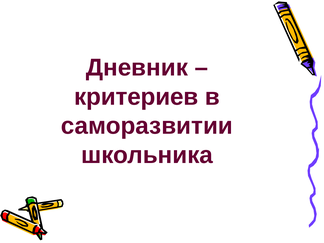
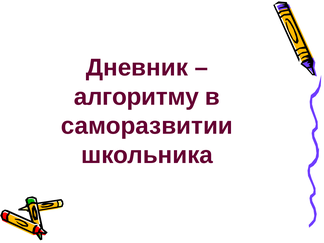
критериев: критериев -> алгоритму
